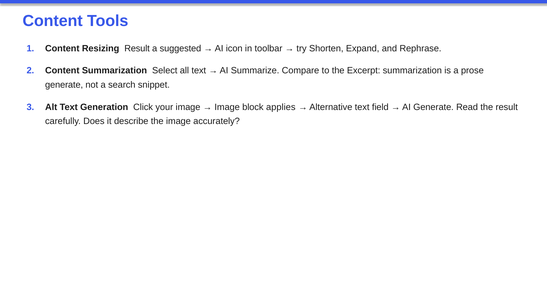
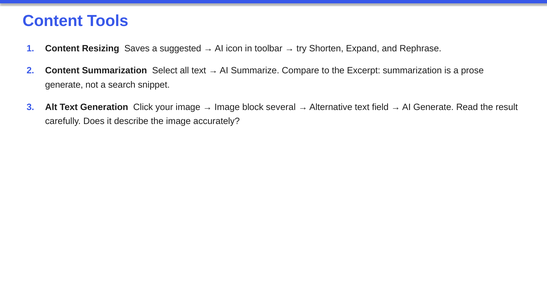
Resizing Result: Result -> Saves
applies: applies -> several
